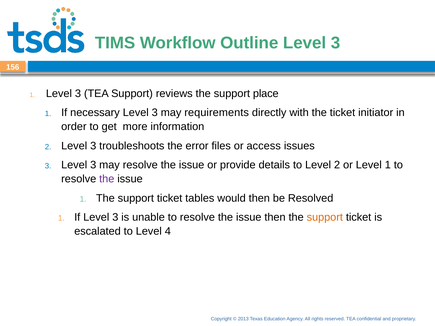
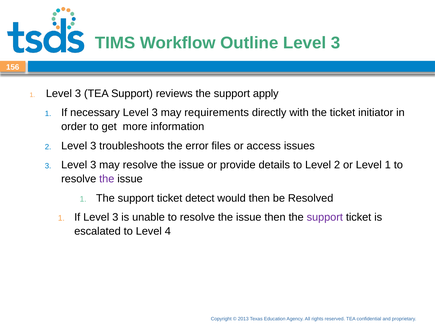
place: place -> apply
tables: tables -> detect
support at (325, 218) colour: orange -> purple
